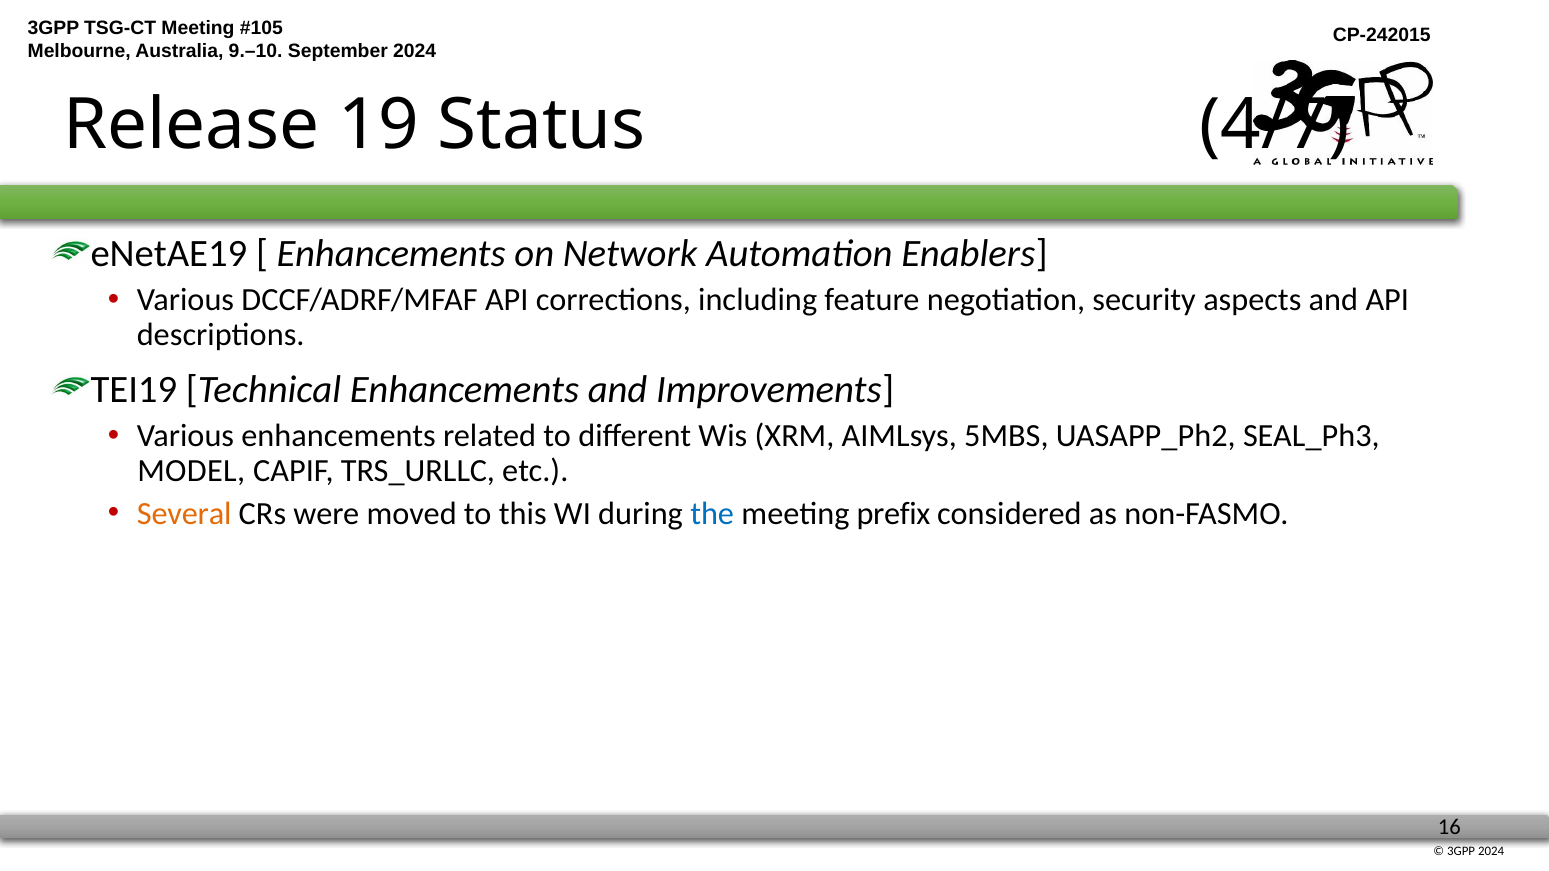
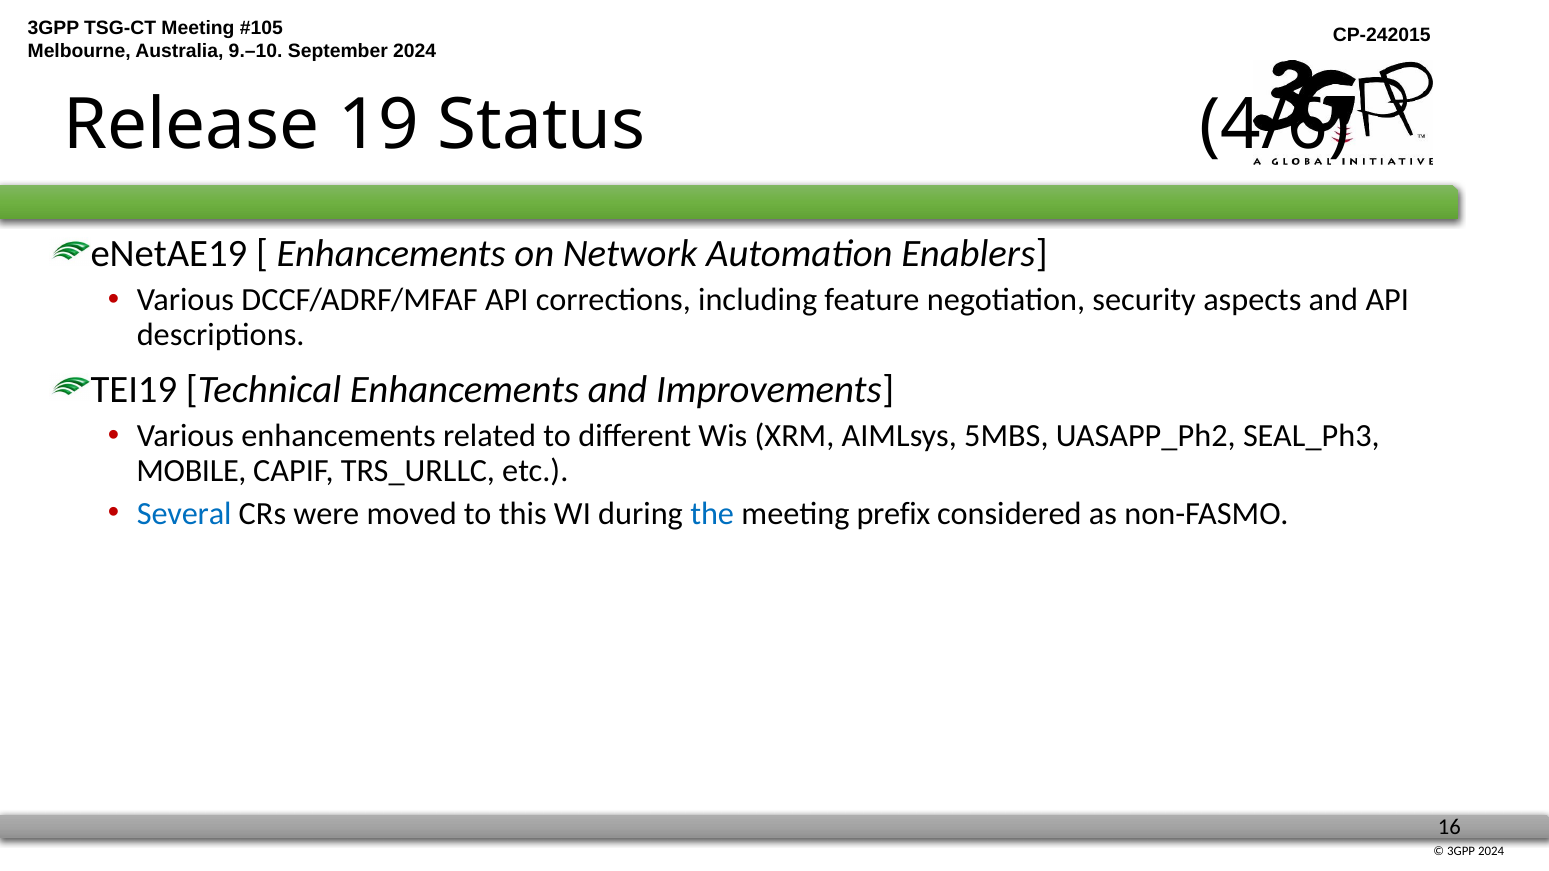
4/7: 4/7 -> 4/6
MODEL: MODEL -> MOBILE
Several colour: orange -> blue
